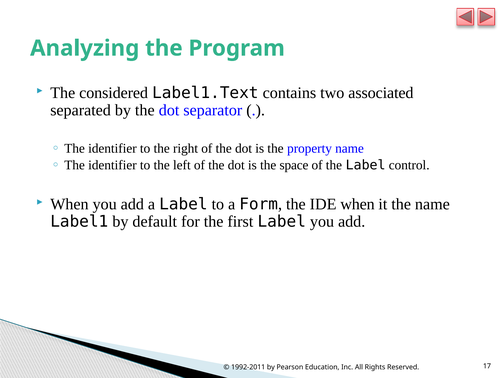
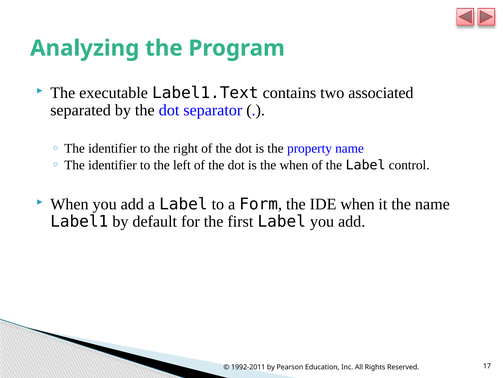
considered: considered -> executable
the space: space -> when
